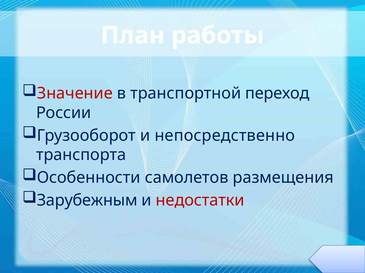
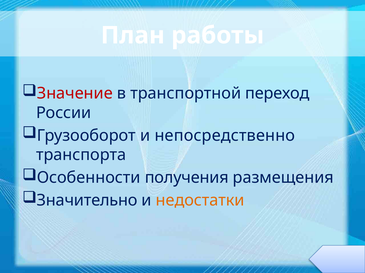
самолетов: самолетов -> получения
Зарубежным: Зарубежным -> Значительно
недостатки colour: red -> orange
